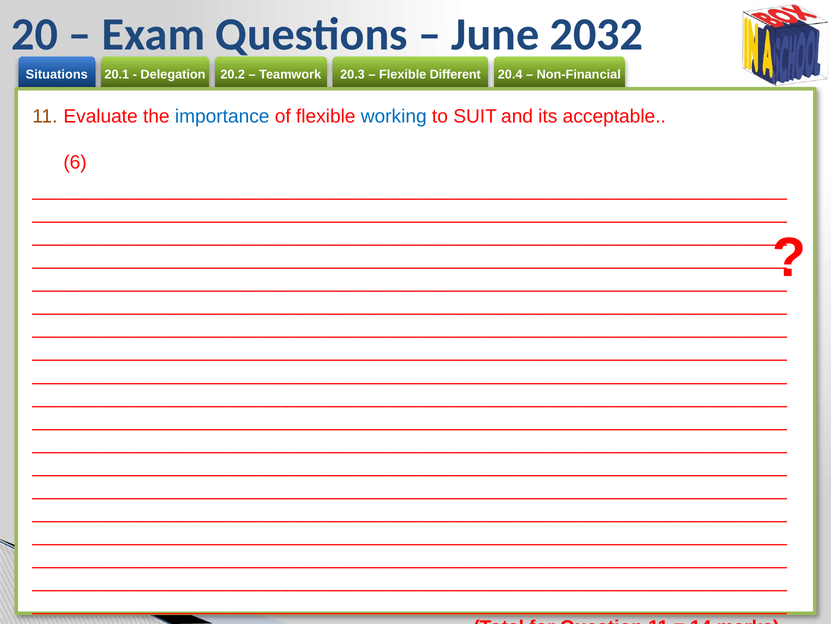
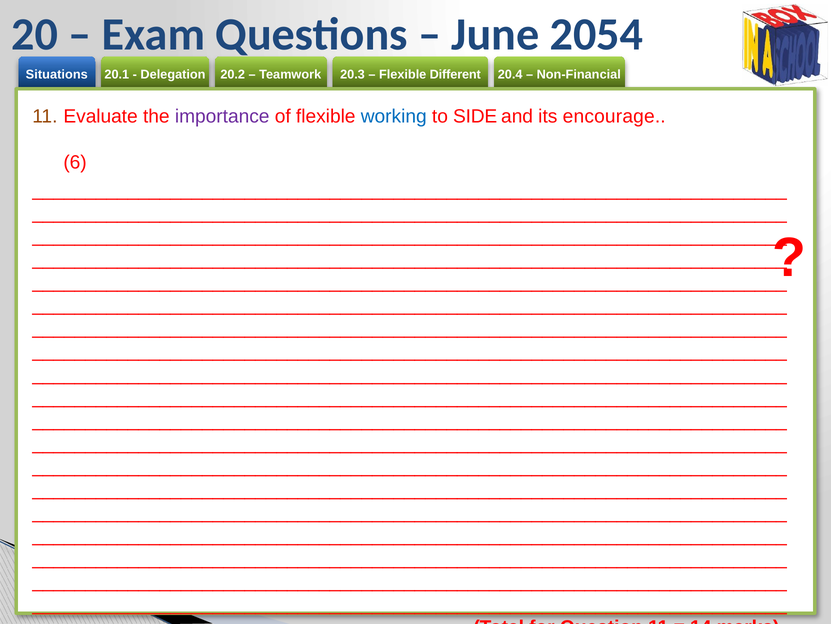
2032: 2032 -> 2054
importance colour: blue -> purple
SUIT: SUIT -> SIDE
acceptable: acceptable -> encourage
